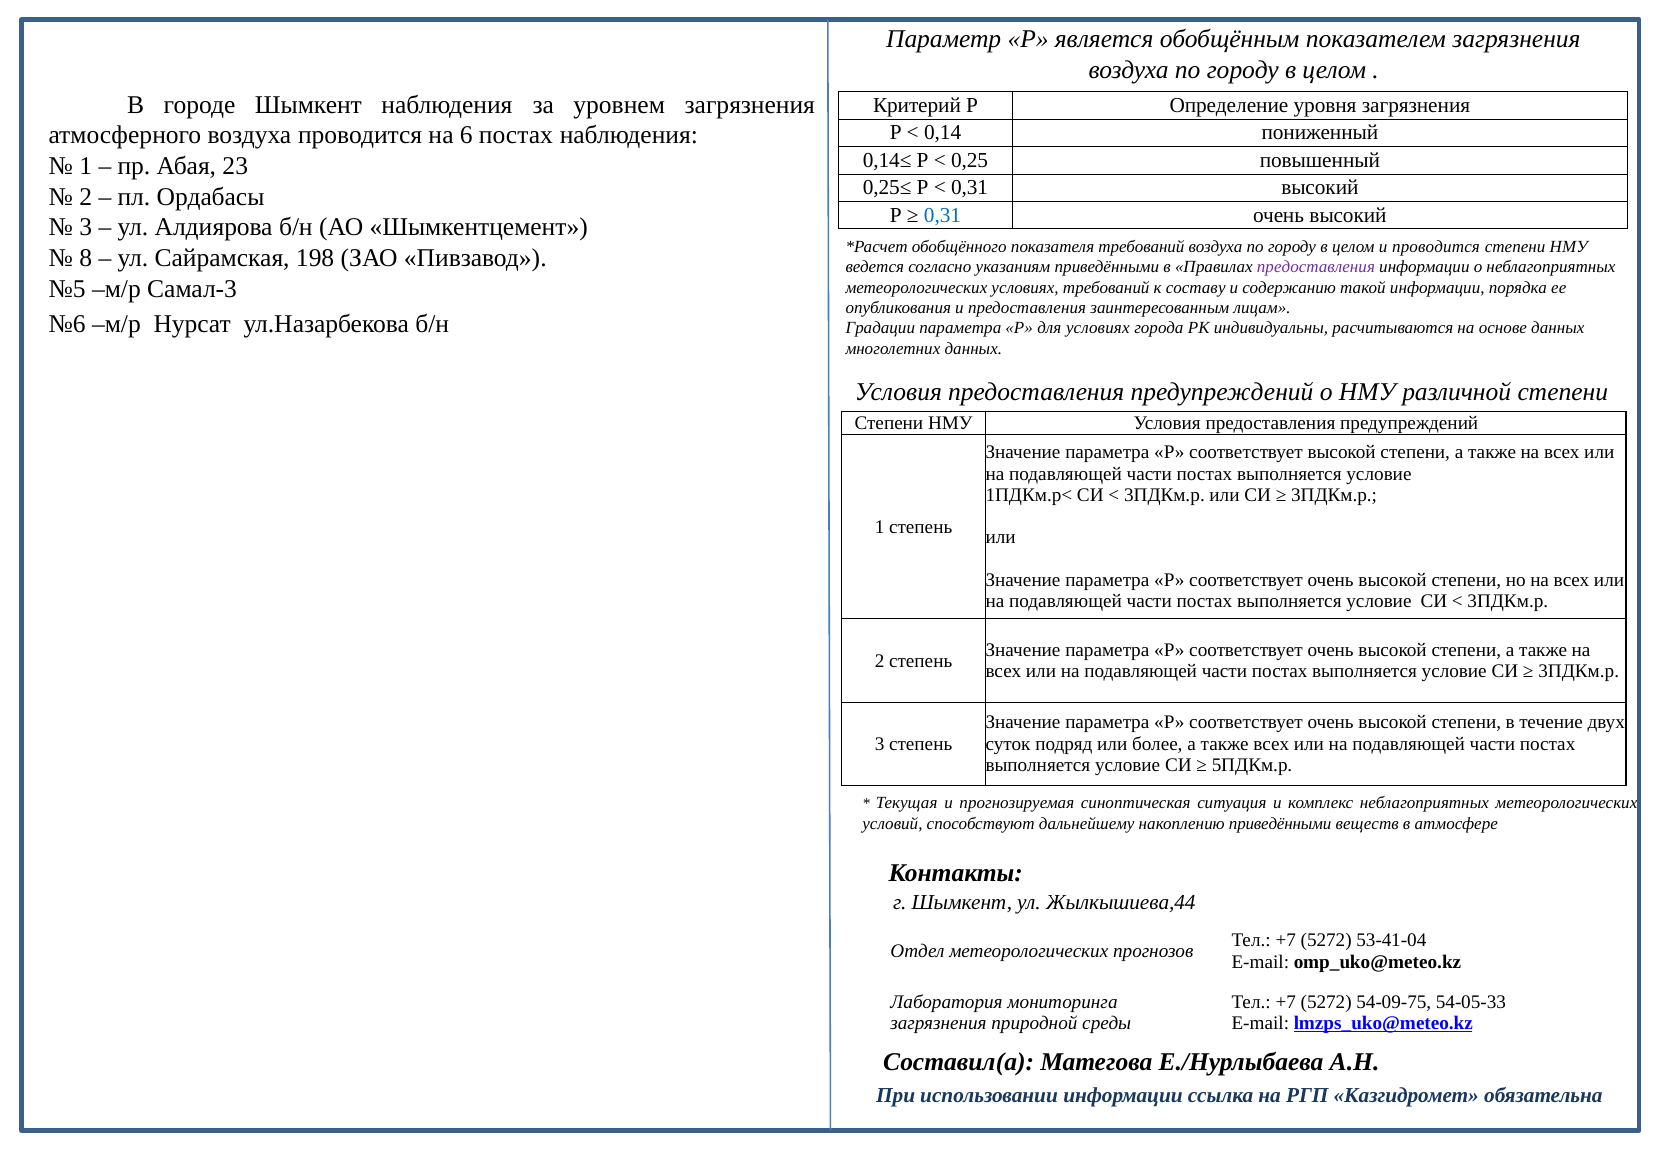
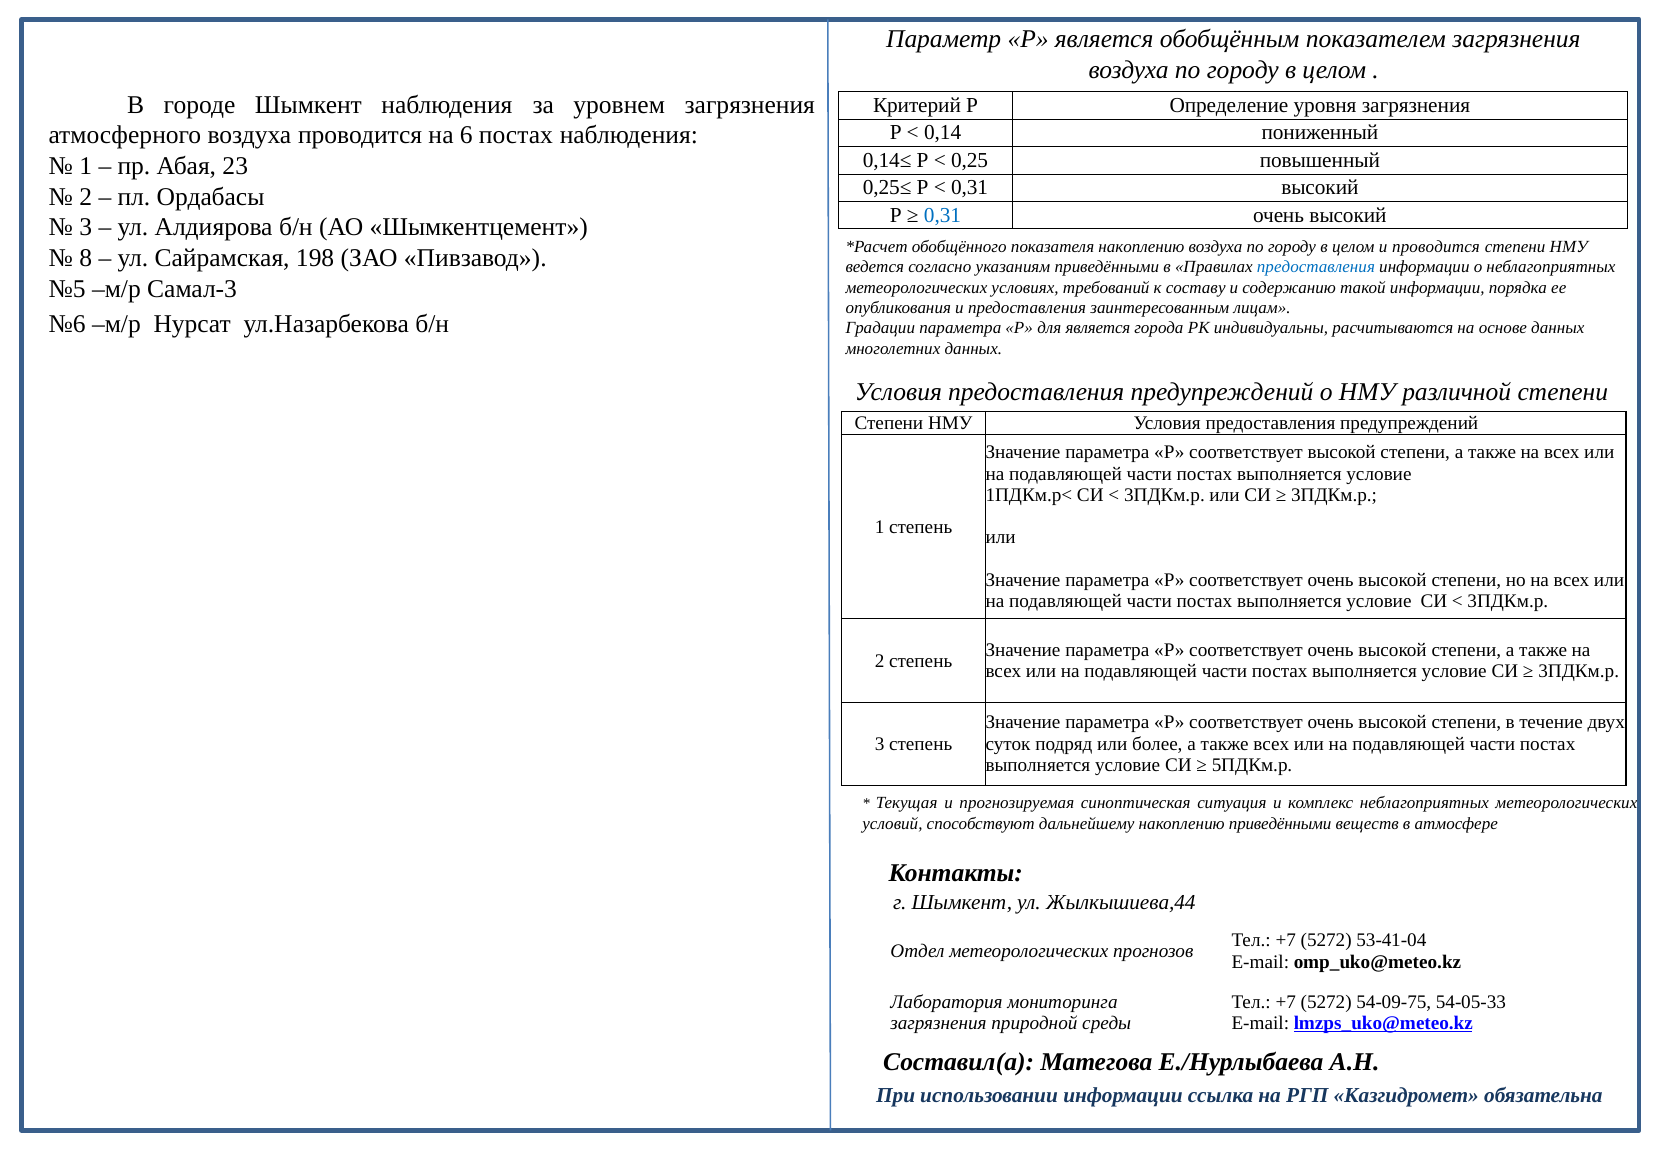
показателя требований: требований -> накоплению
предоставления at (1316, 267) colour: purple -> blue
для условиях: условиях -> является
